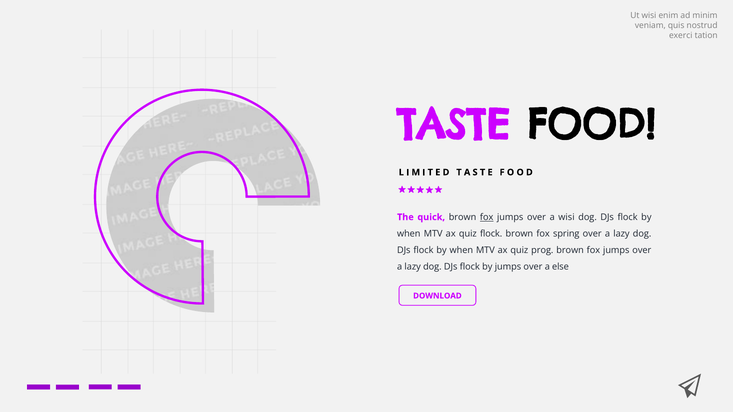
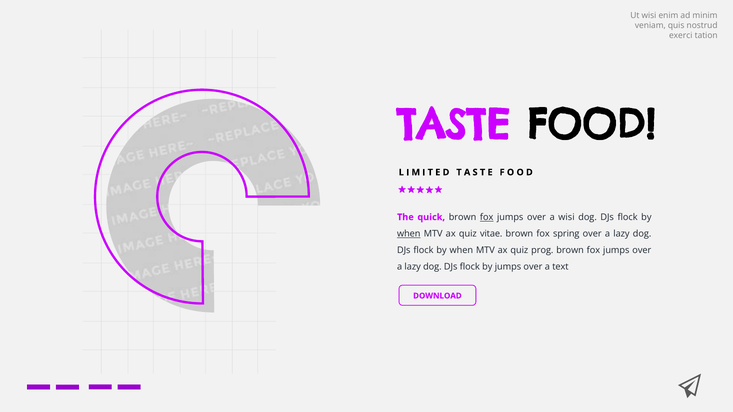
when at (409, 234) underline: none -> present
quiz flock: flock -> vitae
else: else -> text
